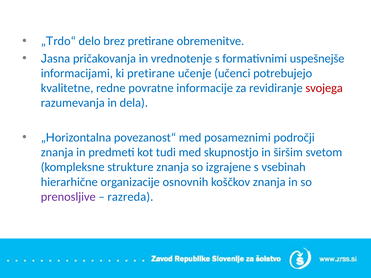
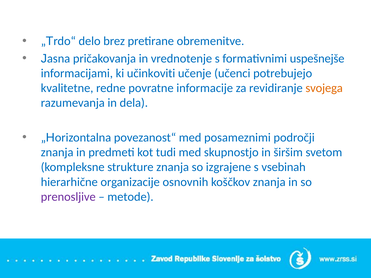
ki pretirane: pretirane -> učinkoviti
svojega colour: red -> orange
razreda: razreda -> metode
